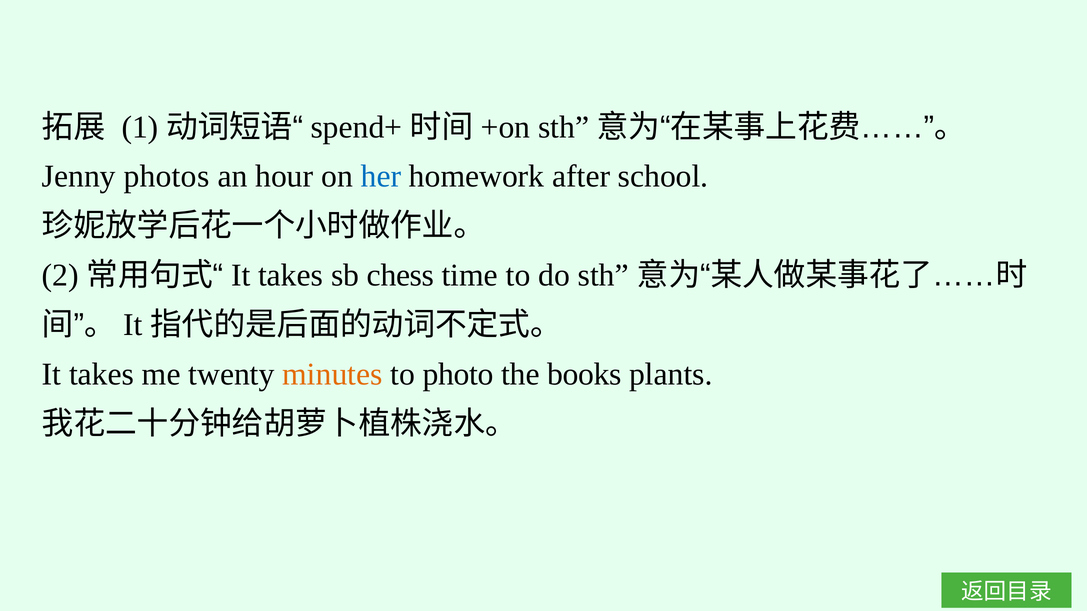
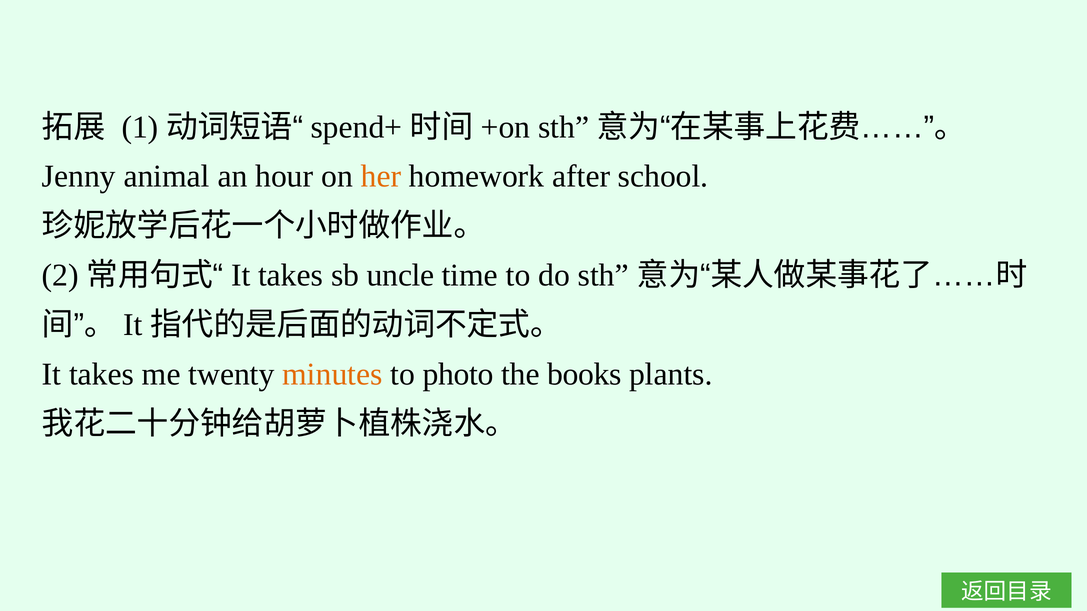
photos: photos -> animal
her colour: blue -> orange
chess: chess -> uncle
